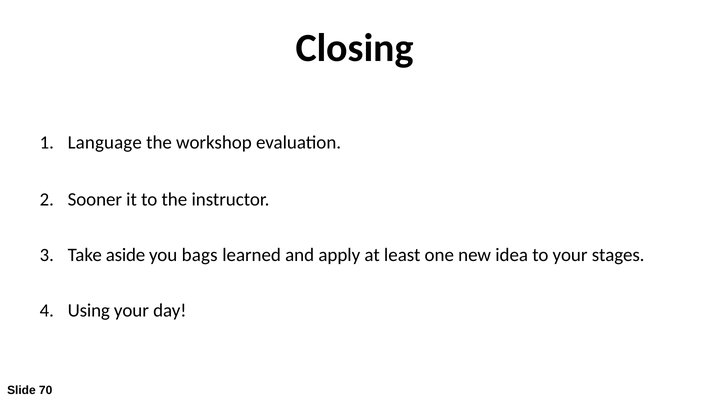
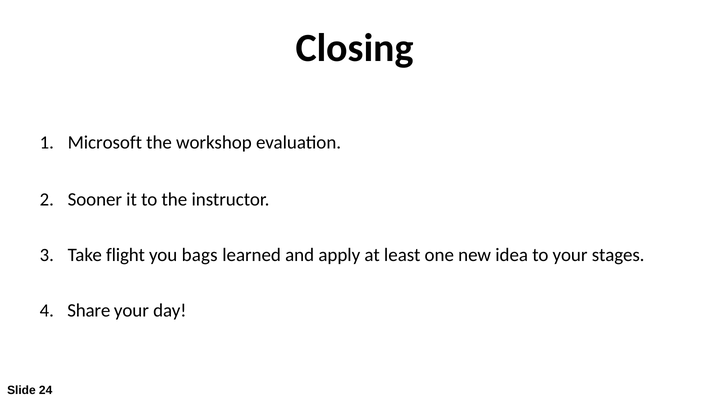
Language: Language -> Microsoft
aside: aside -> flight
Using: Using -> Share
70: 70 -> 24
